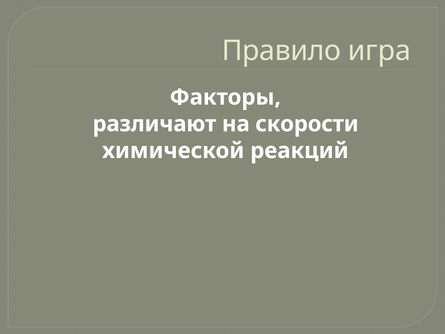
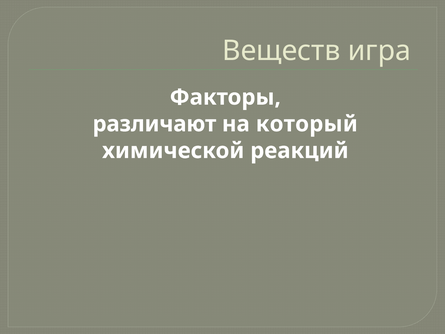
Правило: Правило -> Веществ
скорости: скорости -> который
